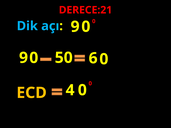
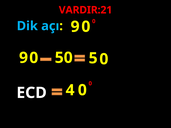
DERECE:21: DERECE:21 -> VARDIR:21
6: 6 -> 5
ECD colour: yellow -> white
